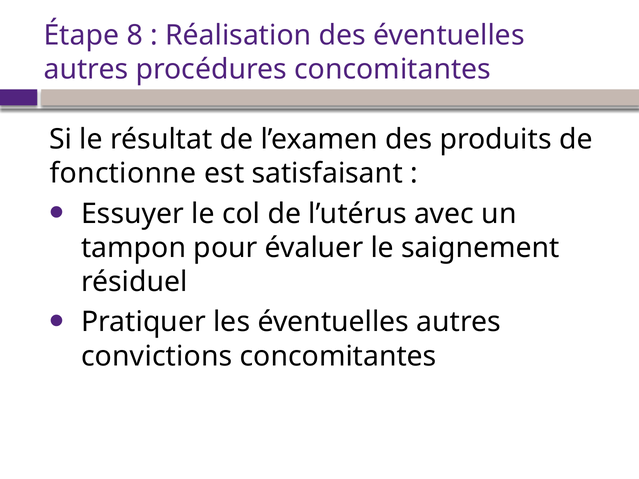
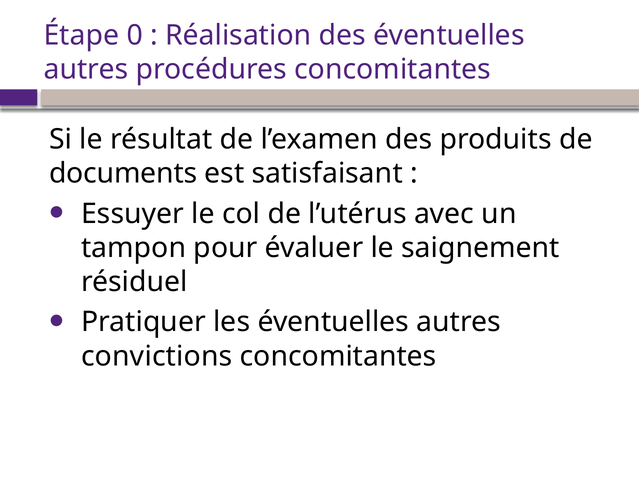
8: 8 -> 0
fonctionne: fonctionne -> documents
